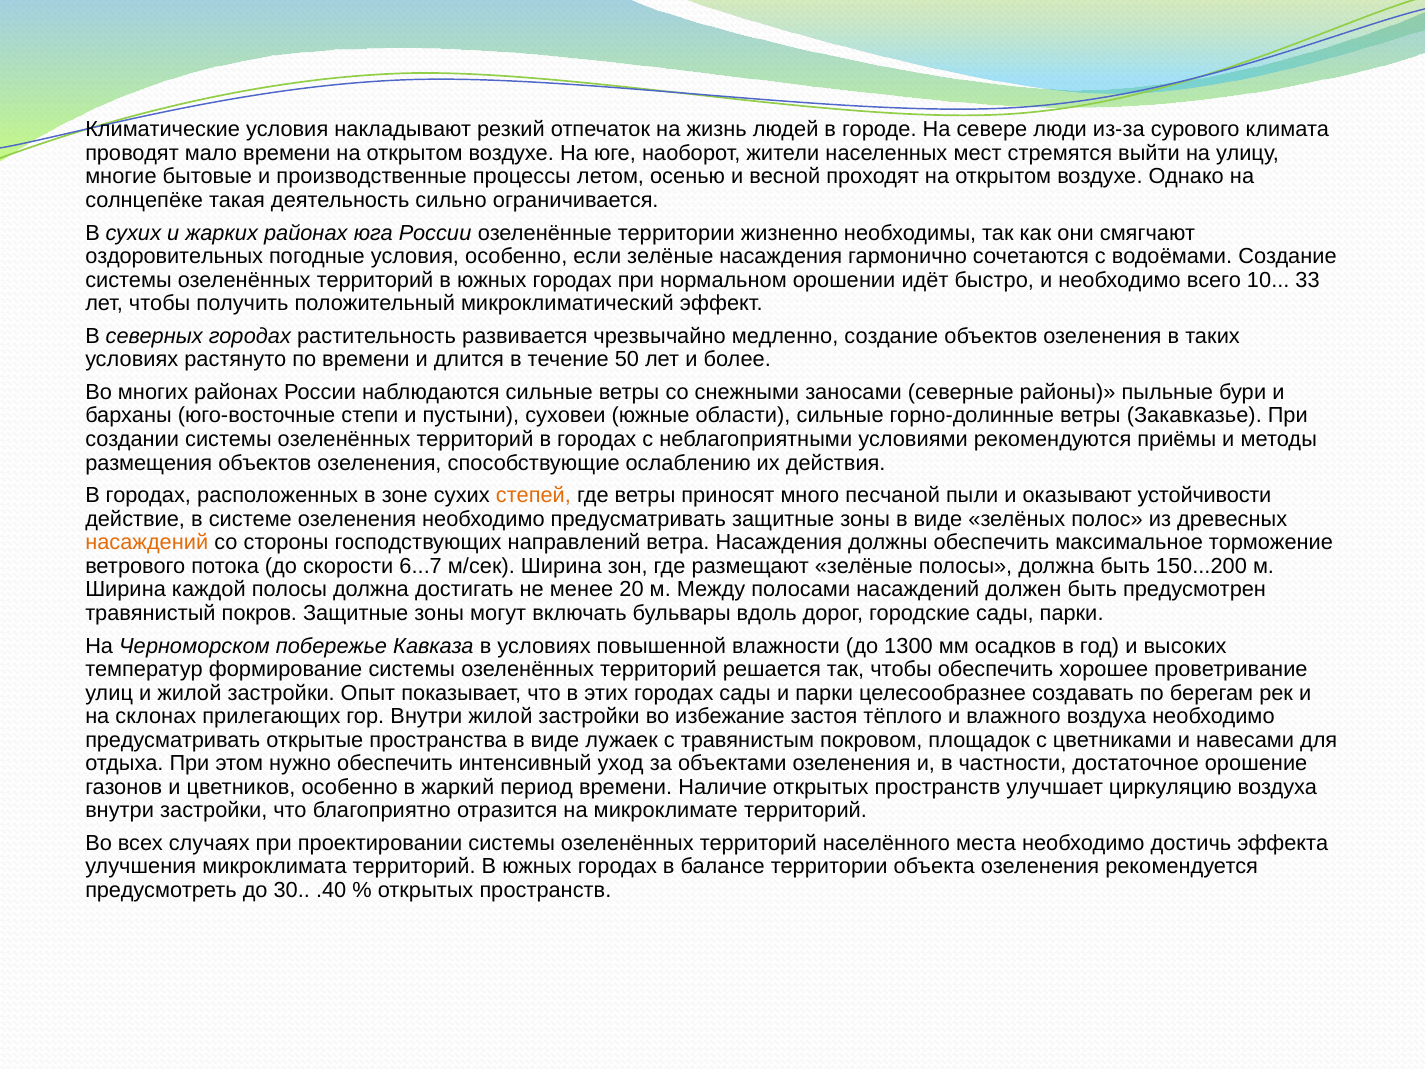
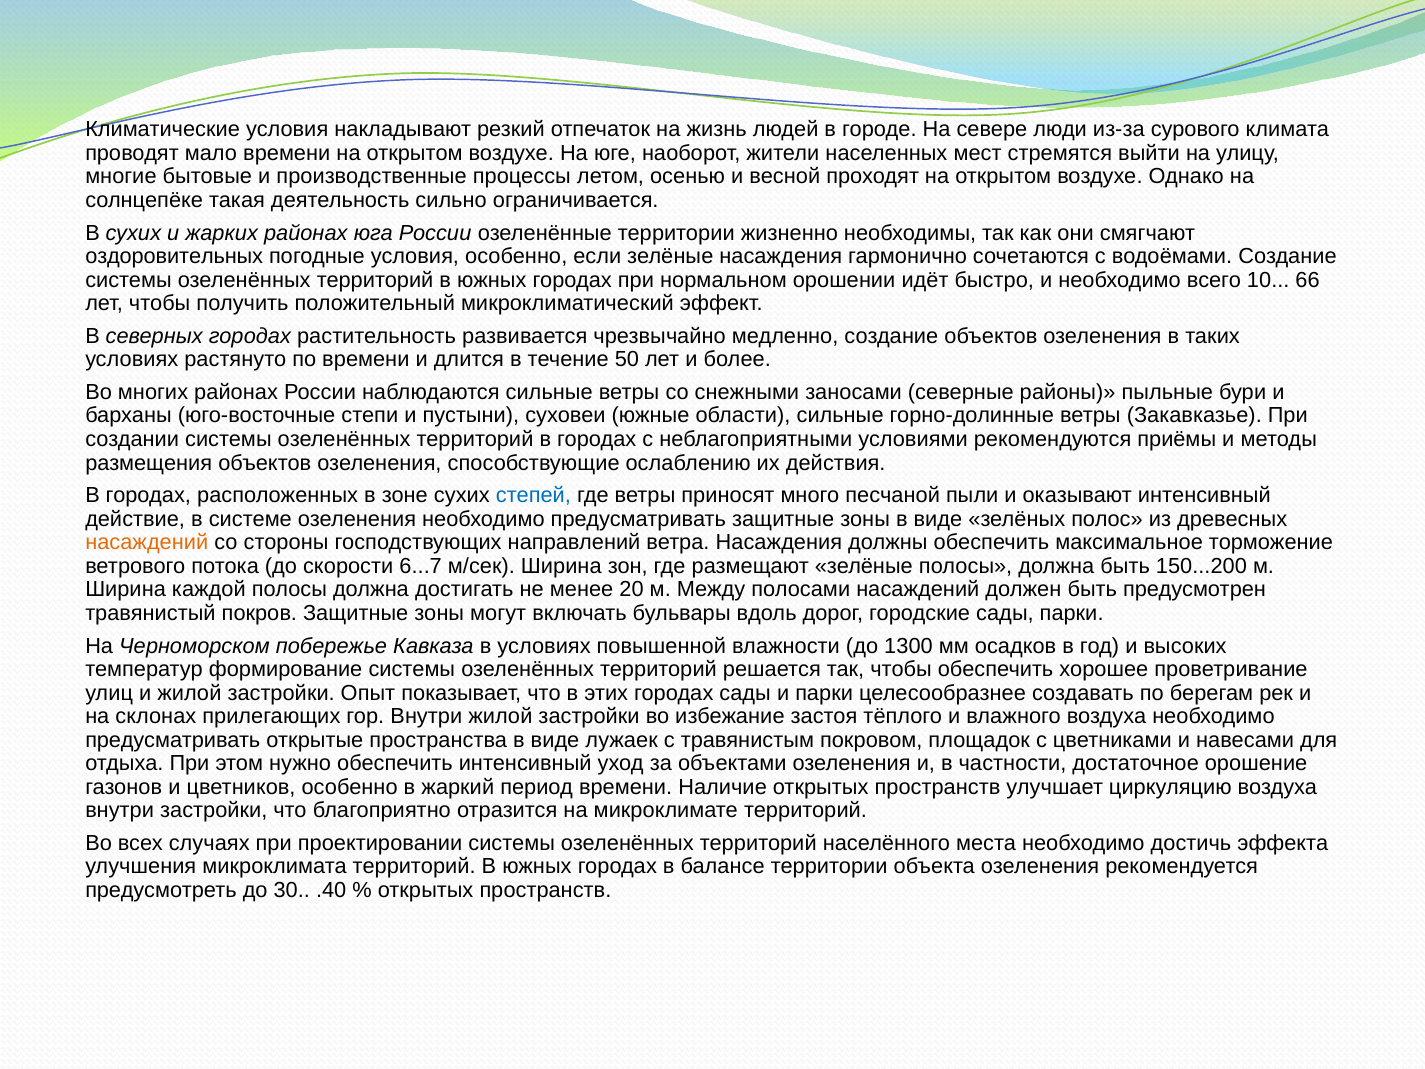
33: 33 -> 66
степей colour: orange -> blue
оказывают устойчивости: устойчивости -> интенсивный
